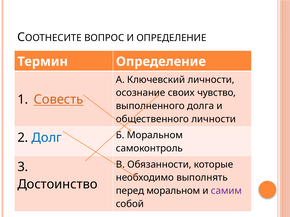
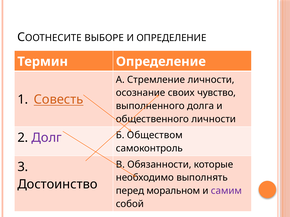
ВОПРОС: ВОПРОС -> ВЫБОРЕ
Ключевский: Ключевский -> Стремление
Долг colour: blue -> purple
Б Моральном: Моральном -> Обществом
